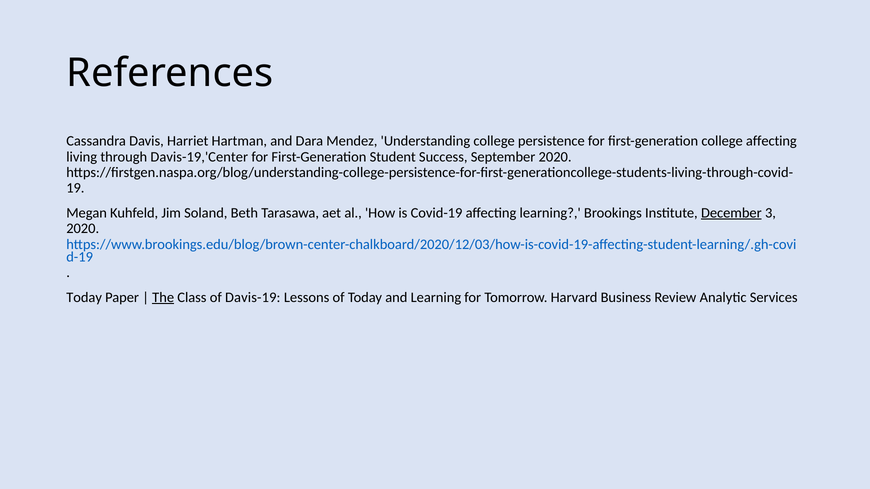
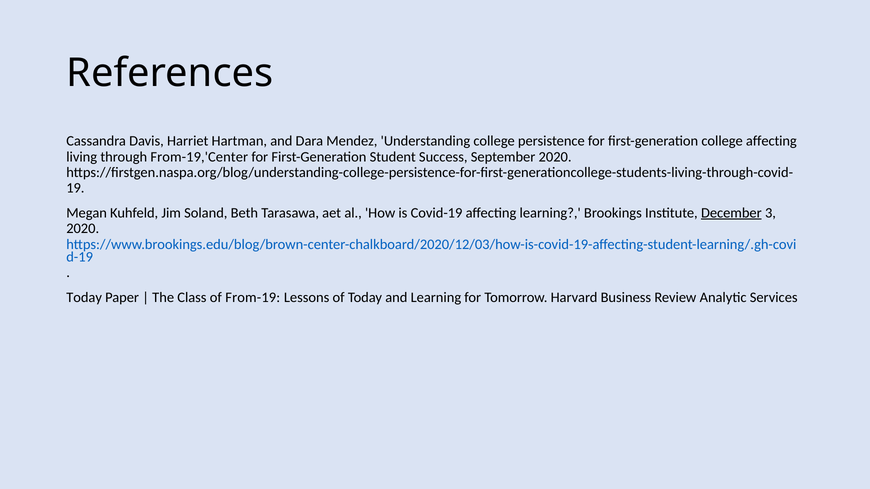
Davis-19,'Center: Davis-19,'Center -> From-19,'Center
The underline: present -> none
Davis-19: Davis-19 -> From-19
